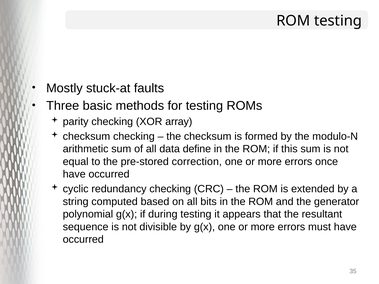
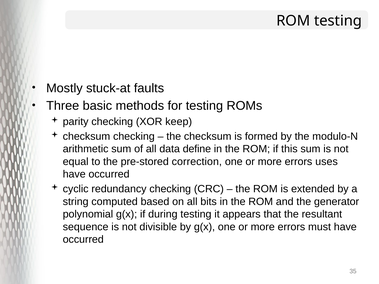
array: array -> keep
once: once -> uses
